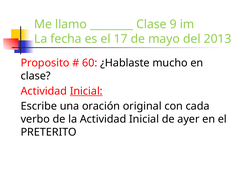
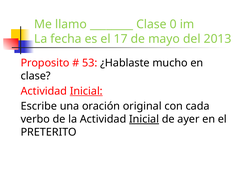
9: 9 -> 0
60: 60 -> 53
Inicial at (144, 119) underline: none -> present
